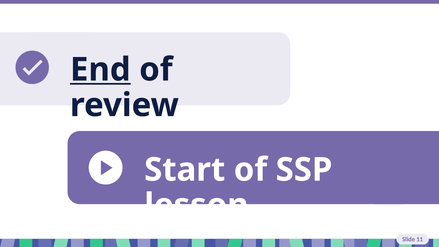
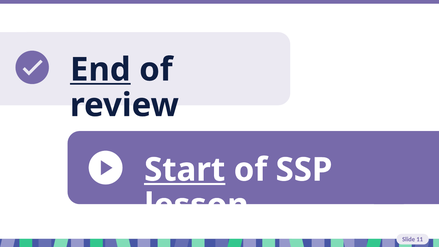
Start underline: none -> present
